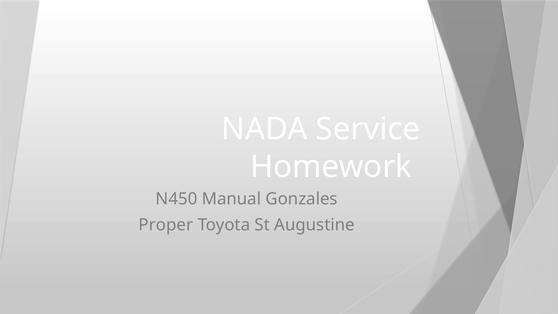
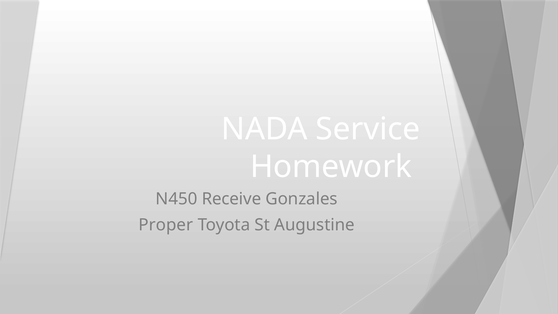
Manual: Manual -> Receive
